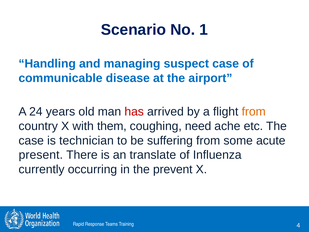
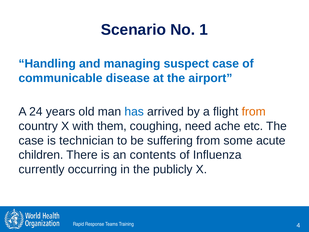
has colour: red -> blue
present: present -> children
translate: translate -> contents
prevent: prevent -> publicly
